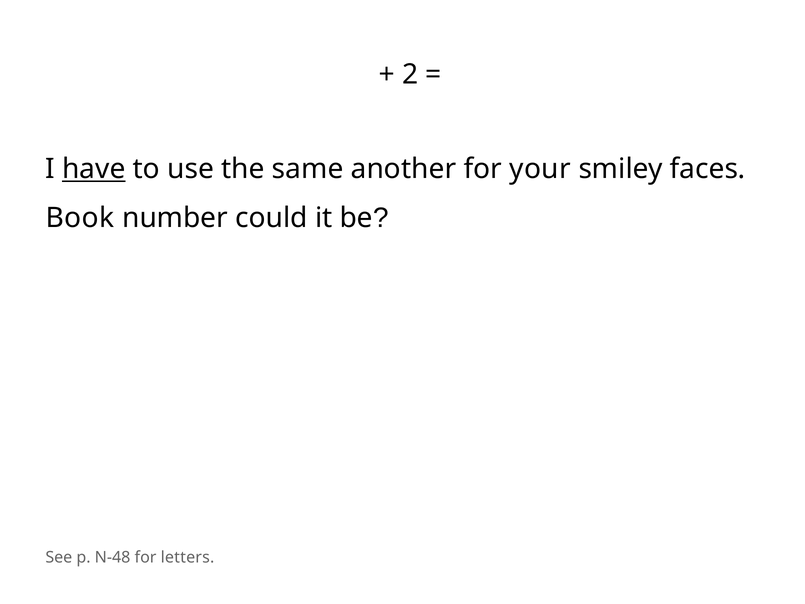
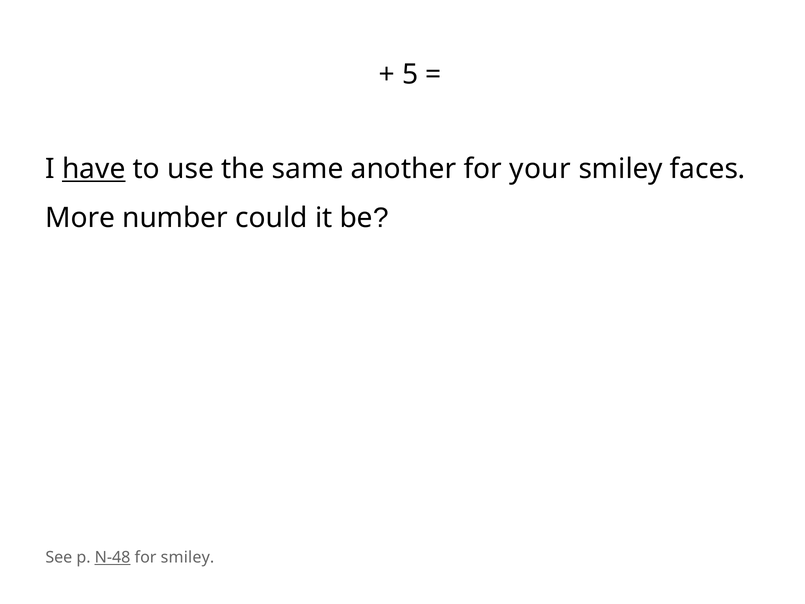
2: 2 -> 5
Book: Book -> More
N-48 underline: none -> present
for letters: letters -> smiley
